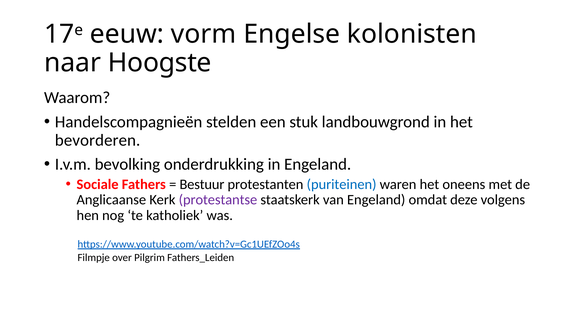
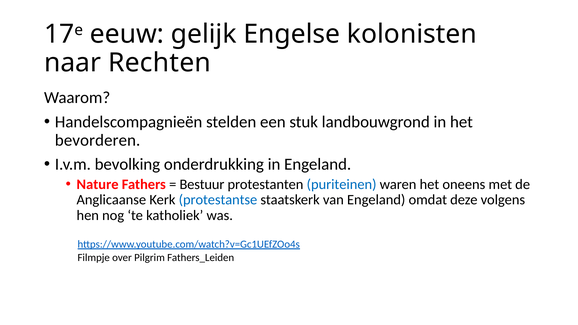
vorm: vorm -> gelijk
Hoogste: Hoogste -> Rechten
Sociale: Sociale -> Nature
protestantse colour: purple -> blue
